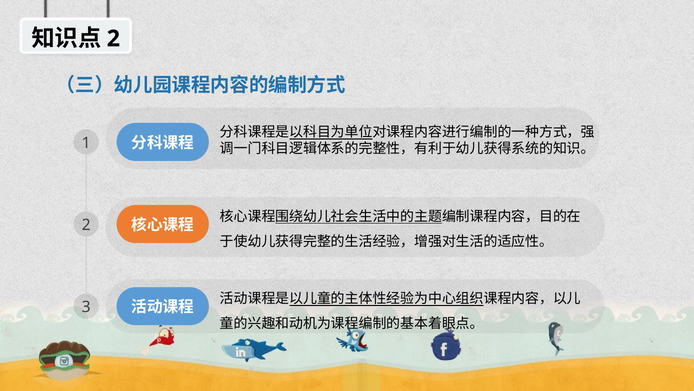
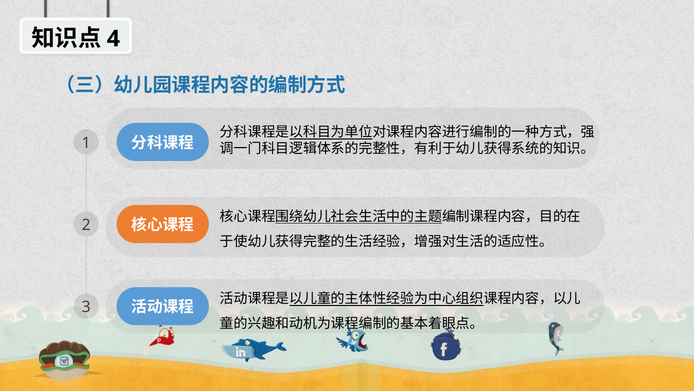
2 at (113, 39): 2 -> 4
